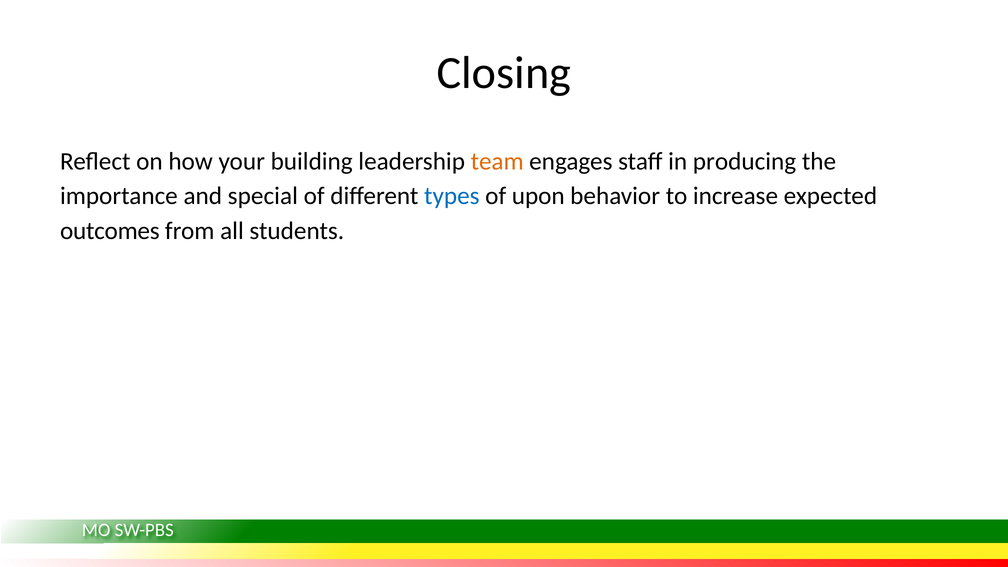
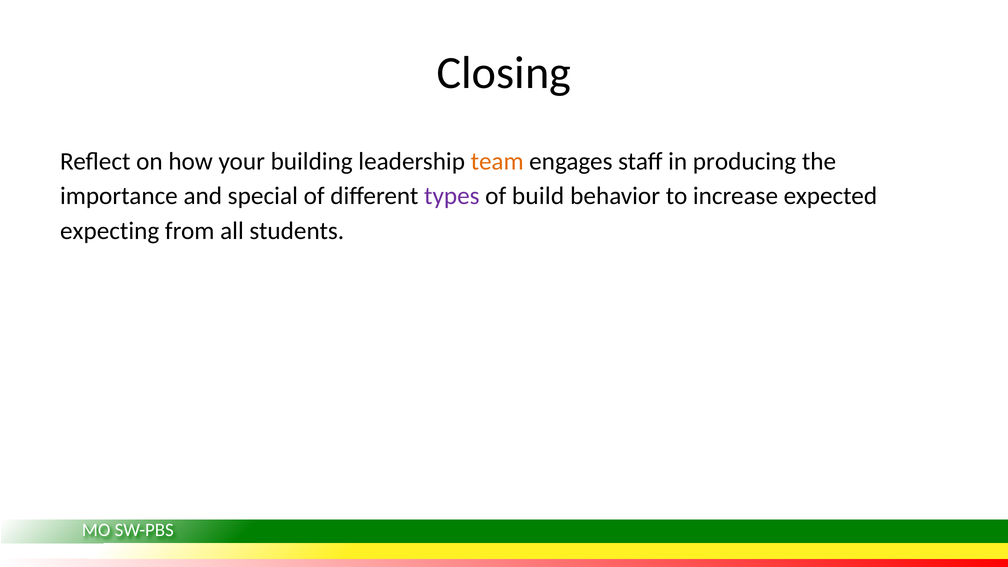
types colour: blue -> purple
upon: upon -> build
outcomes: outcomes -> expecting
